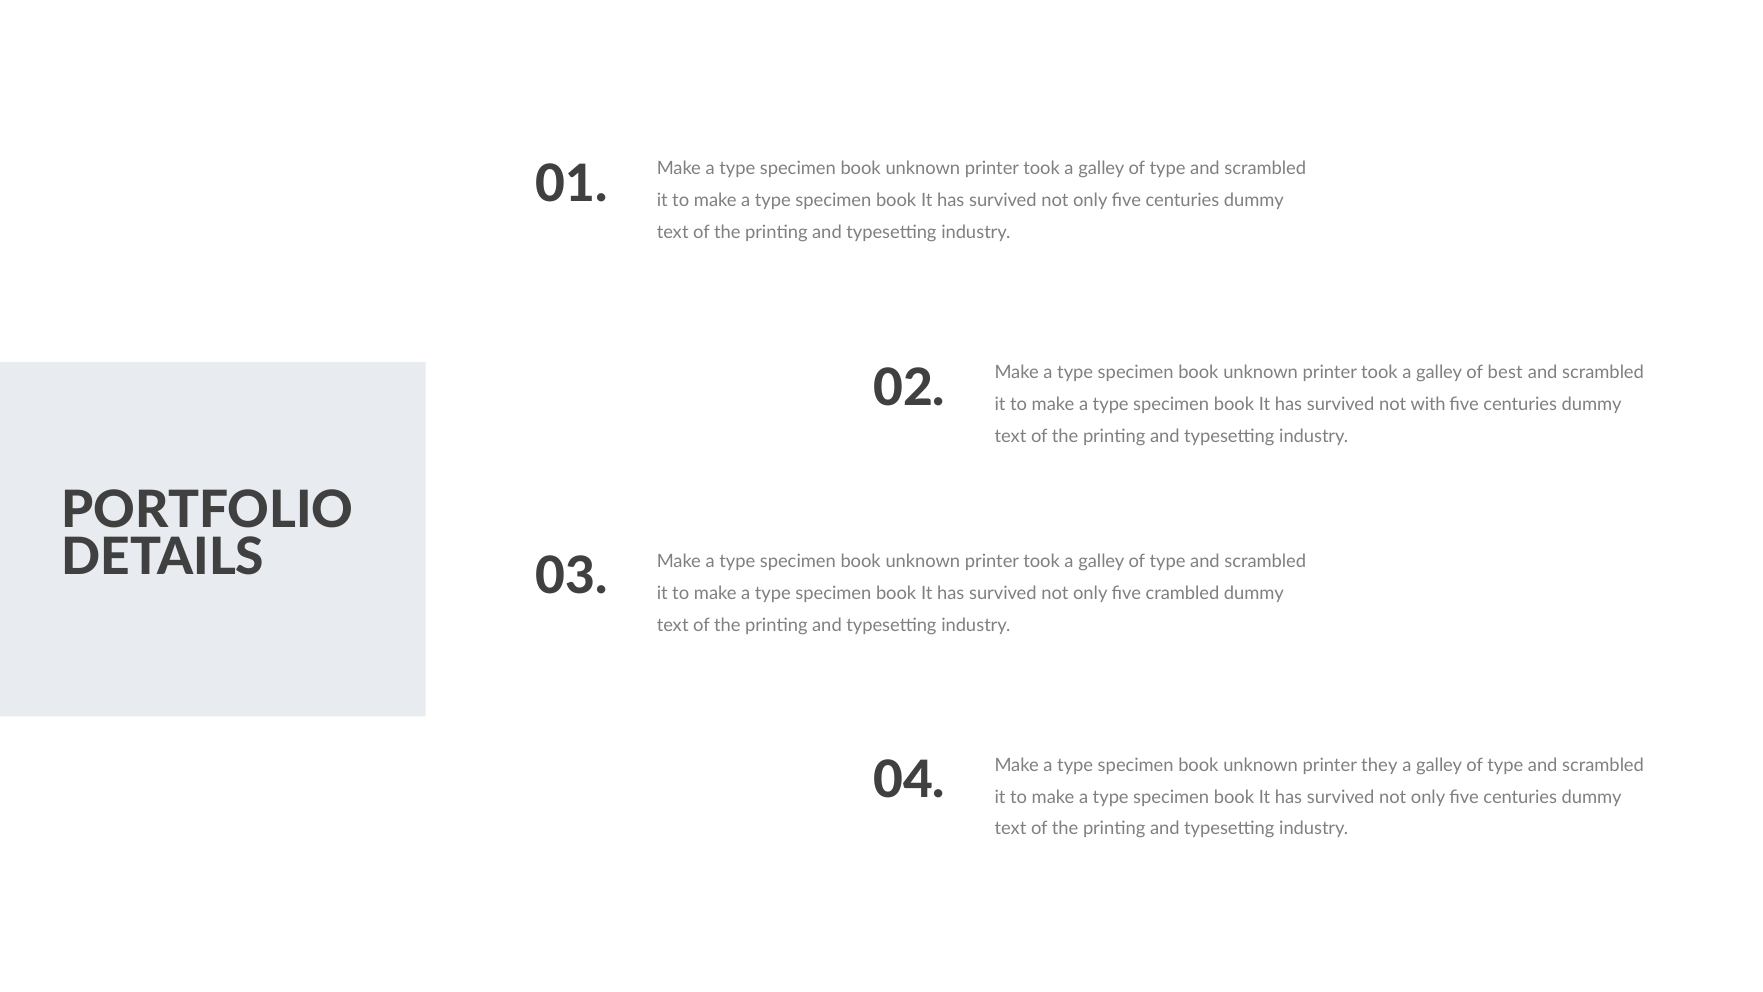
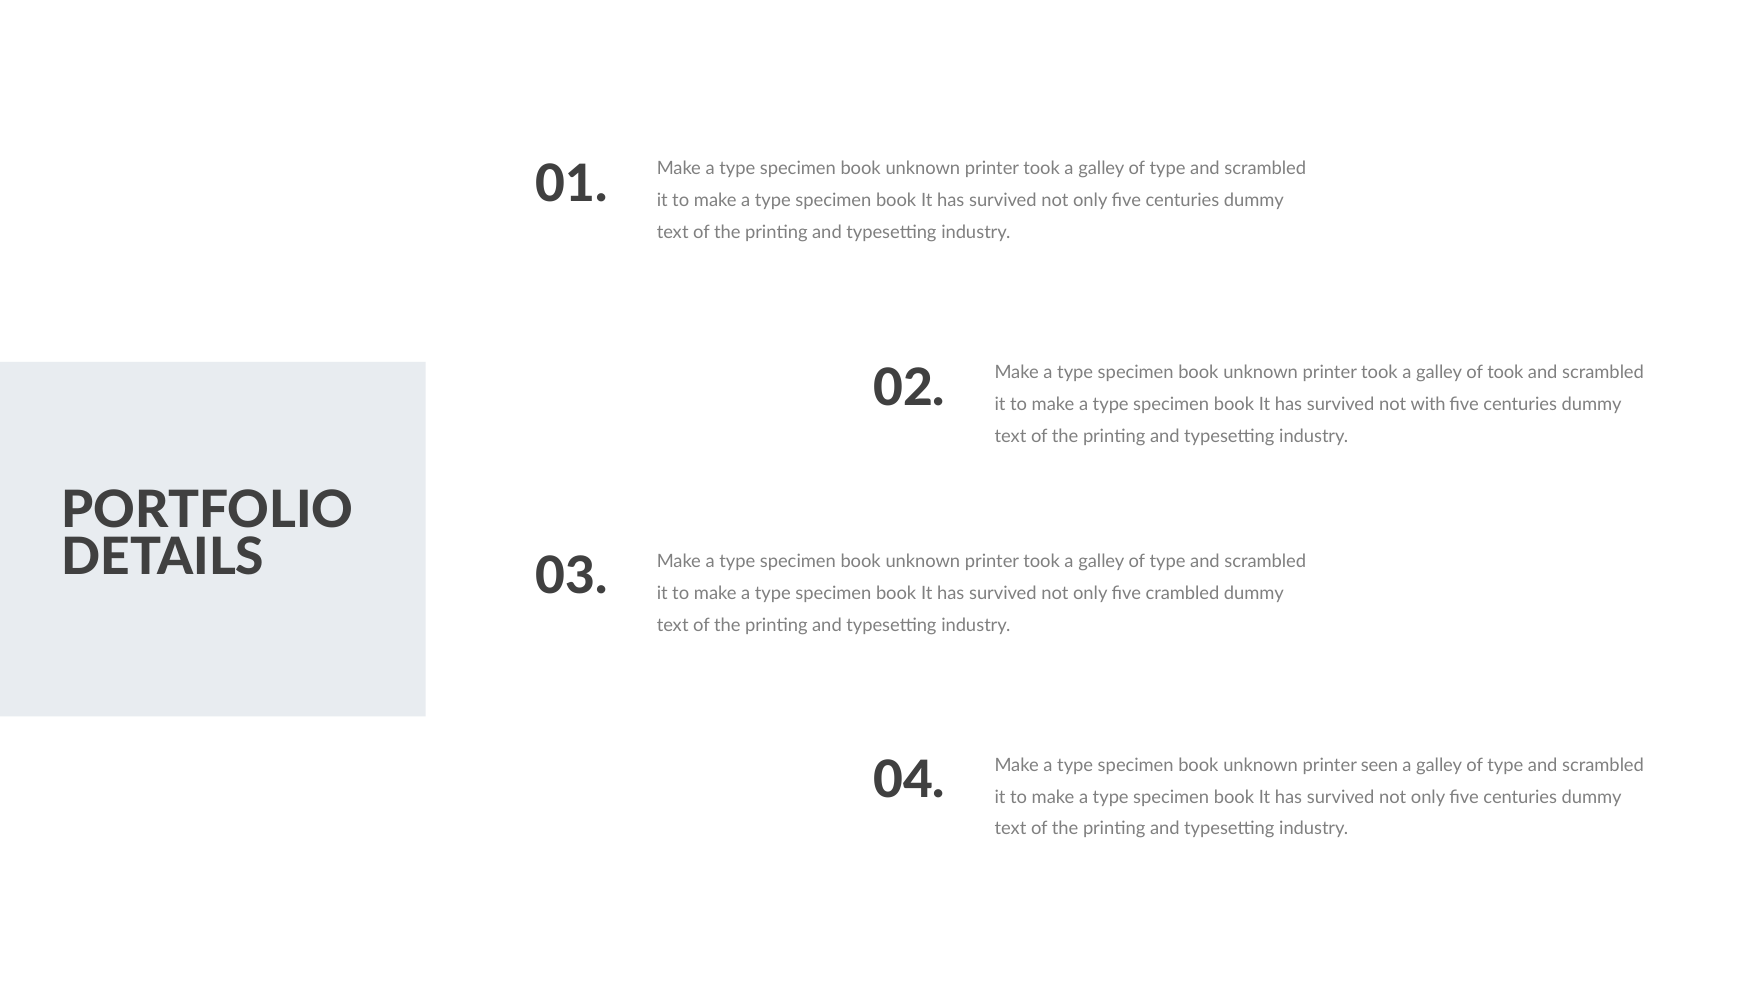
of best: best -> took
they: they -> seen
